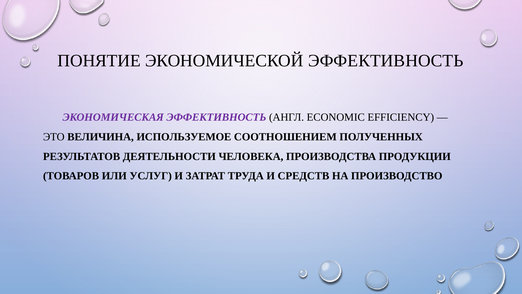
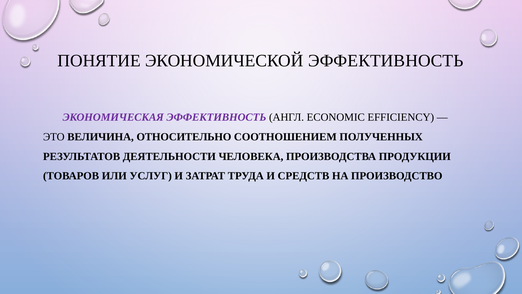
ИСПОЛЬЗУЕМОЕ: ИСПОЛЬЗУЕМОЕ -> ОТНОСИТЕЛЬНО
